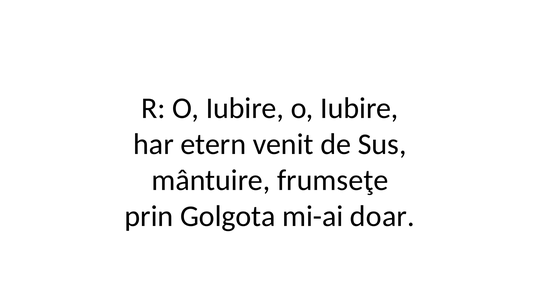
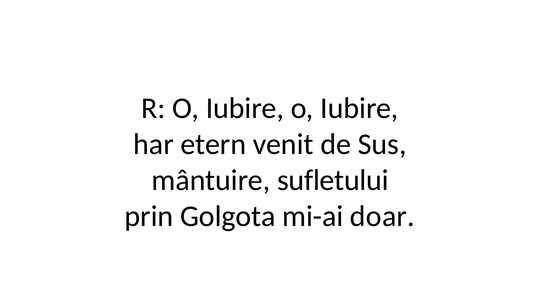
frumseţe: frumseţe -> sufletului
